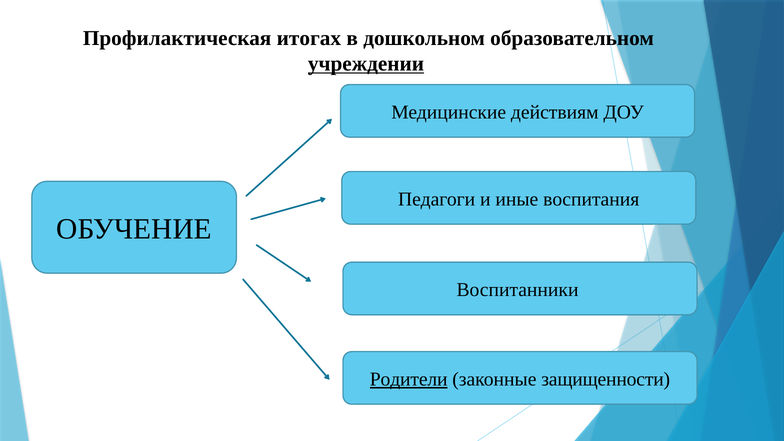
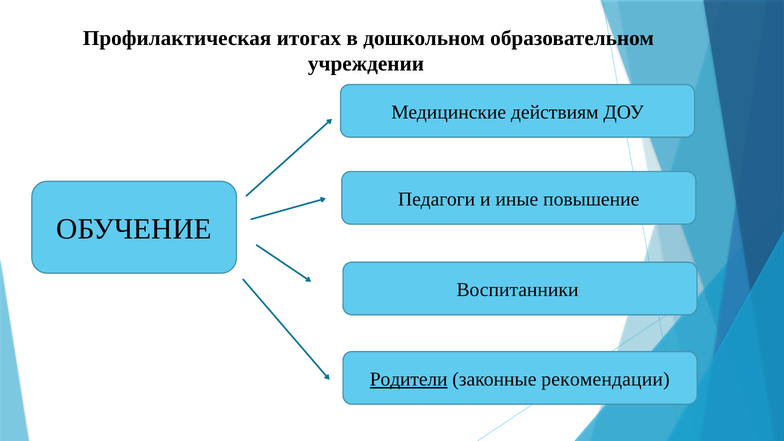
учреждении underline: present -> none
воспитания: воспитания -> повышение
защищенности: защищенности -> рекомендации
